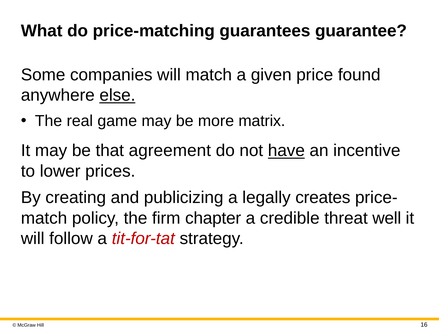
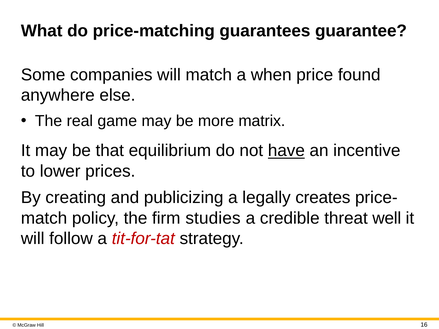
given: given -> when
else underline: present -> none
agreement: agreement -> equilibrium
chapter: chapter -> studies
